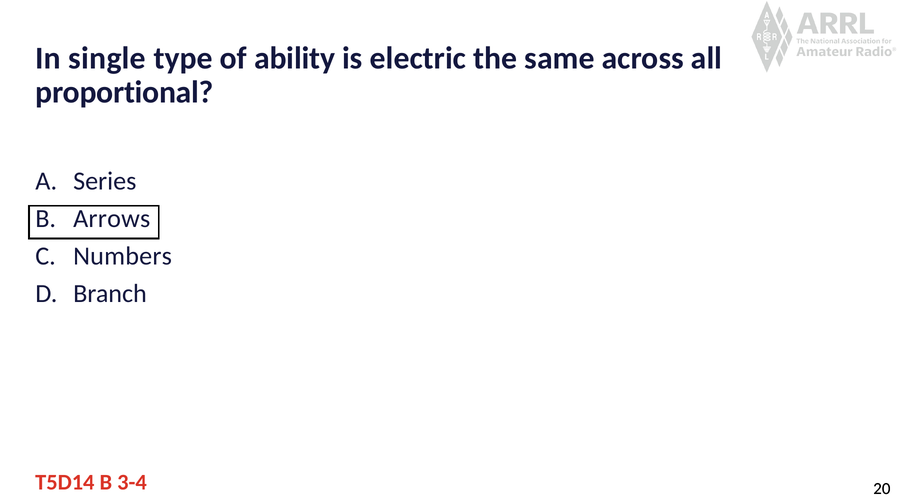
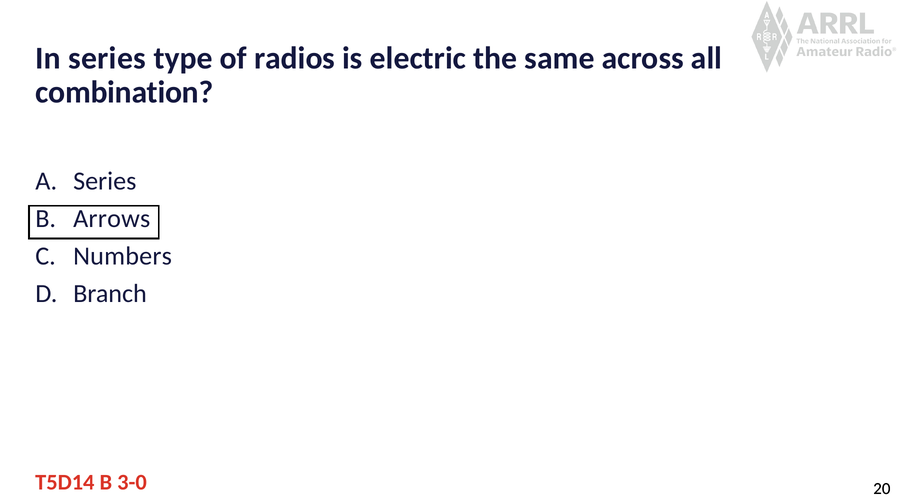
In single: single -> series
ability: ability -> radios
proportional: proportional -> combination
3-4: 3-4 -> 3-0
